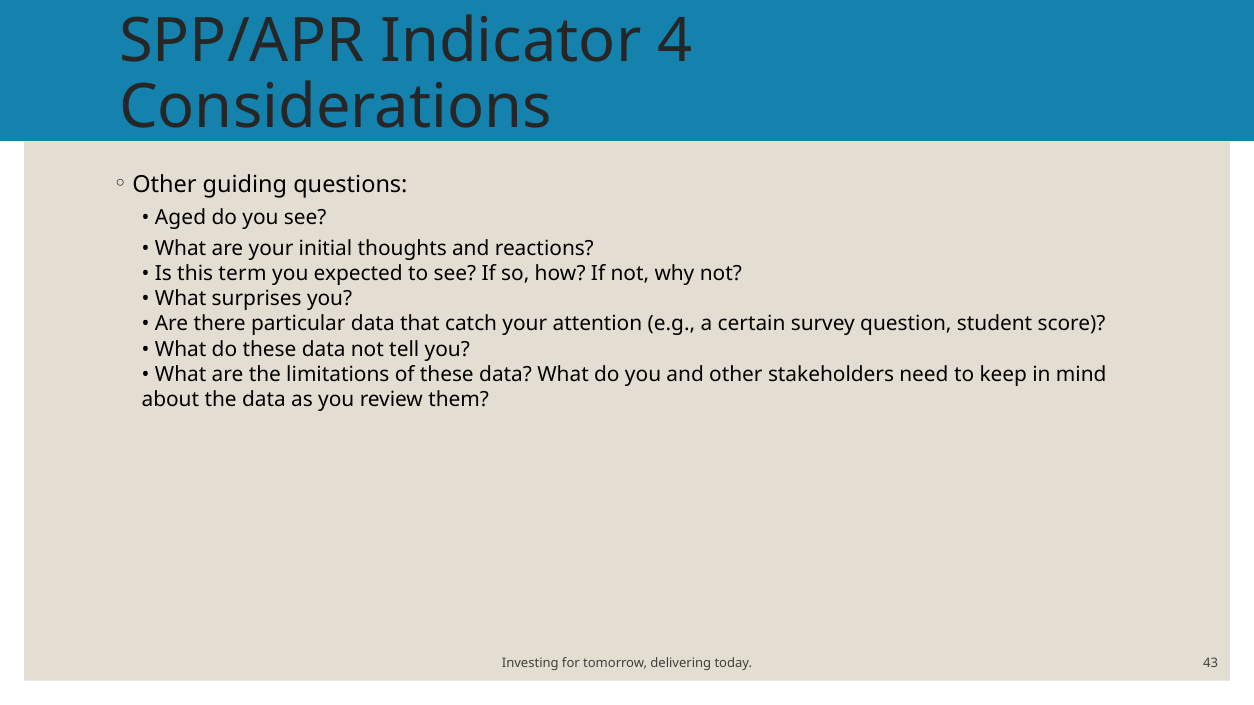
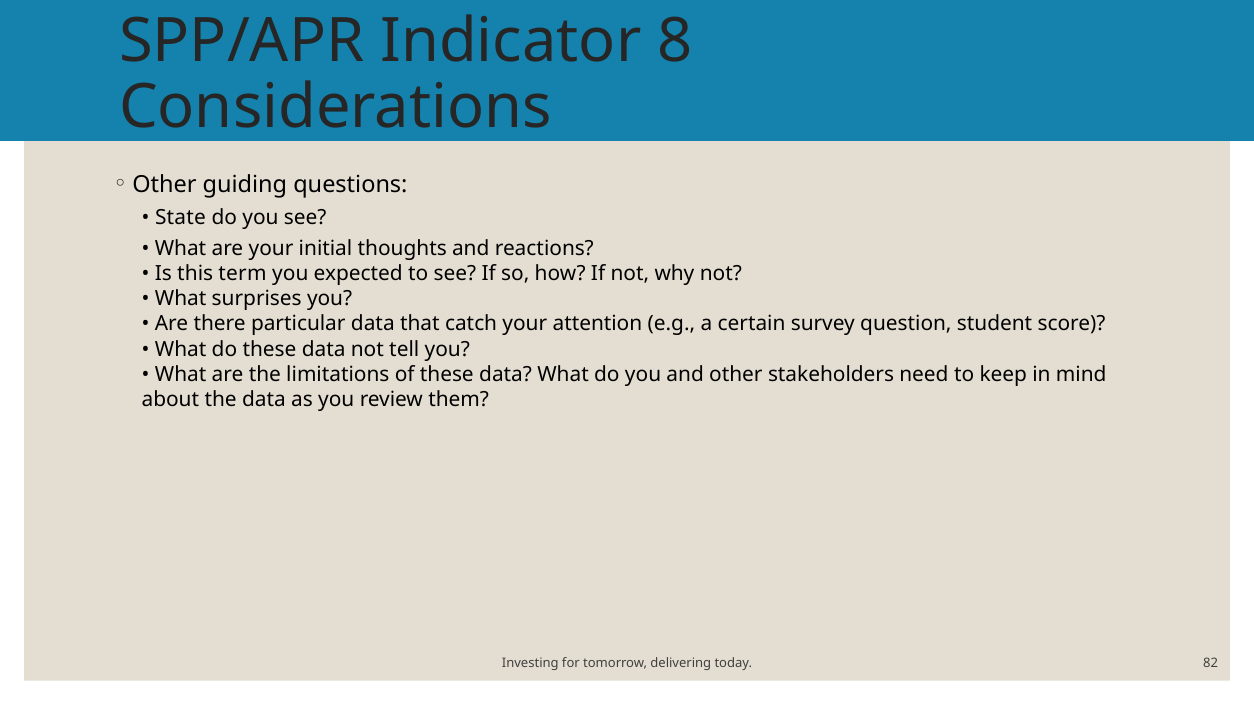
4: 4 -> 8
Aged: Aged -> State
43: 43 -> 82
